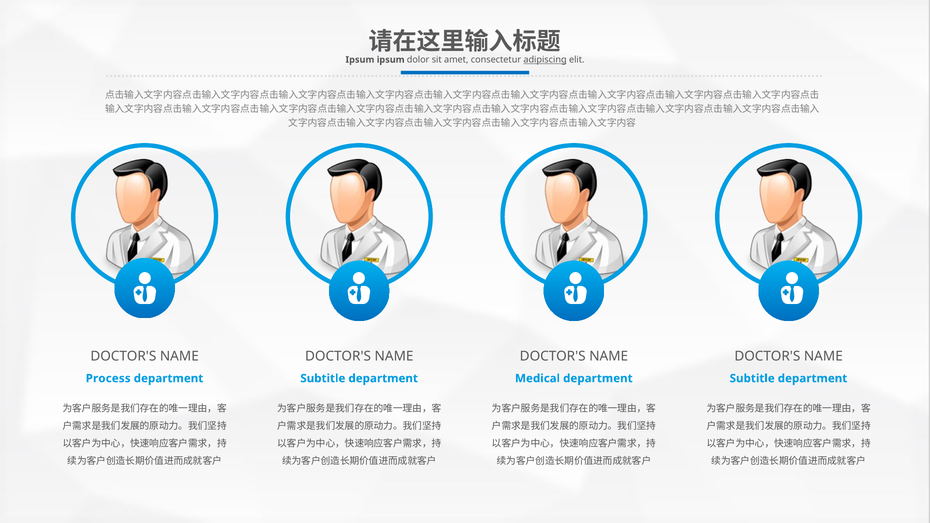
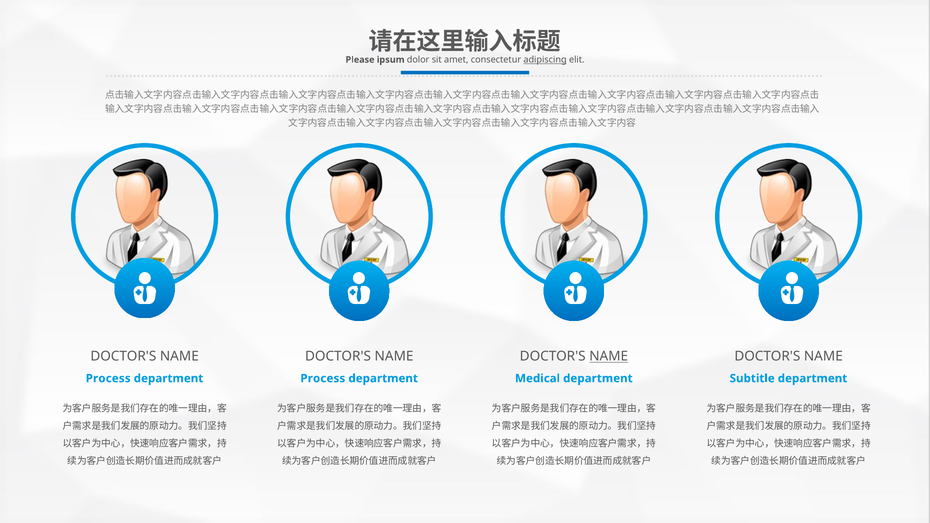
Ipsum at (360, 60): Ipsum -> Please
NAME at (609, 357) underline: none -> present
Subtitle at (323, 378): Subtitle -> Process
